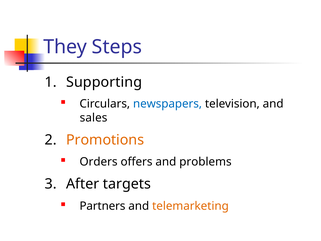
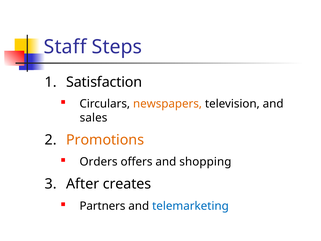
They: They -> Staff
Supporting: Supporting -> Satisfaction
newspapers colour: blue -> orange
problems: problems -> shopping
targets: targets -> creates
telemarketing colour: orange -> blue
